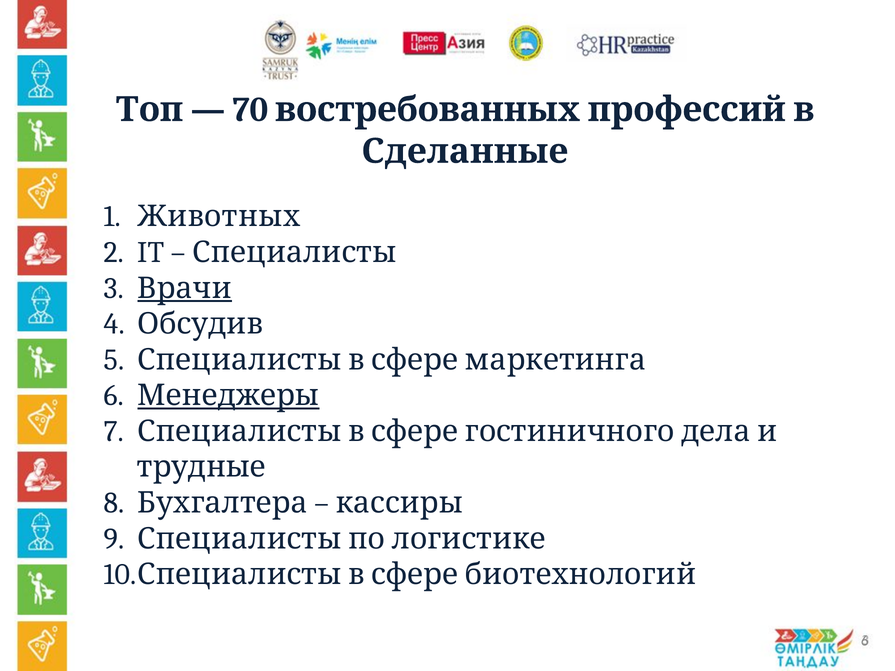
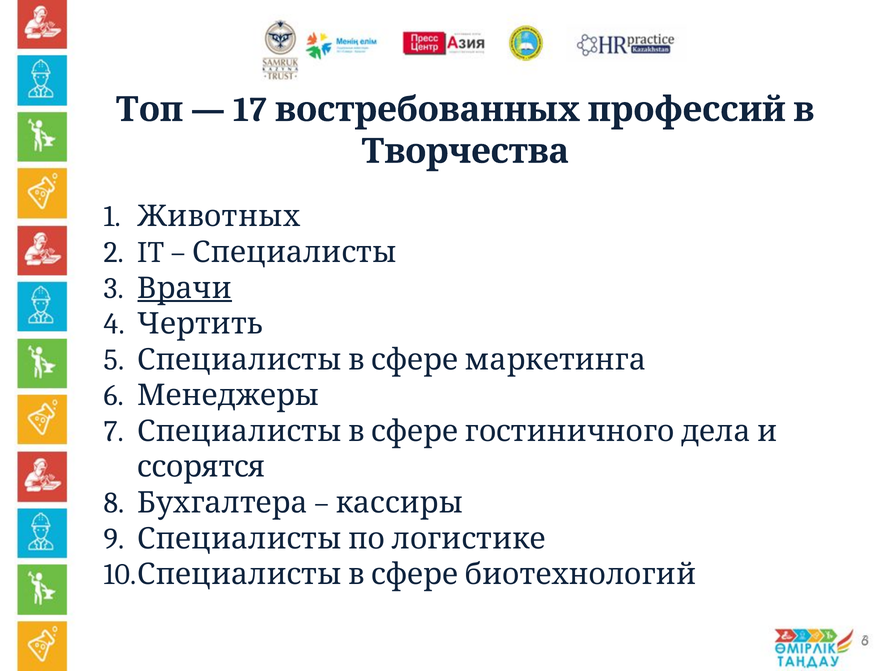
70: 70 -> 17
Сделанные: Сделанные -> Творчества
Обсудив: Обсудив -> Чертить
Менеджеры underline: present -> none
трудные: трудные -> ссорятся
